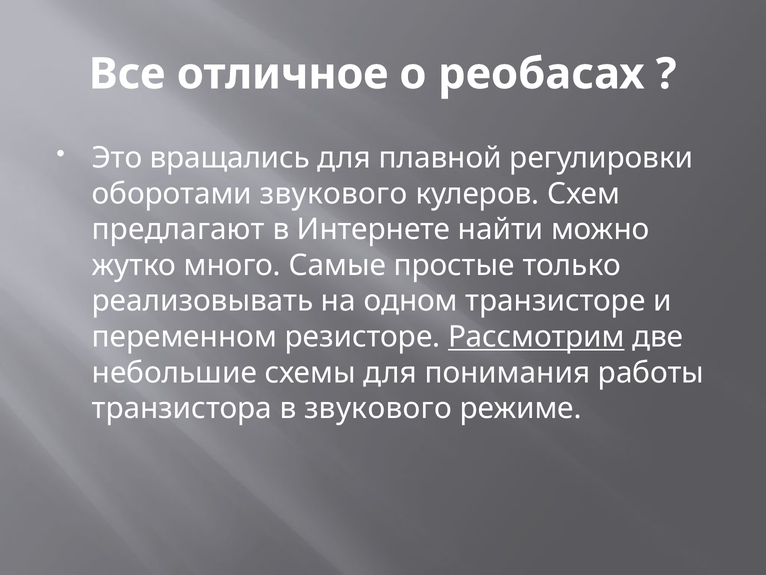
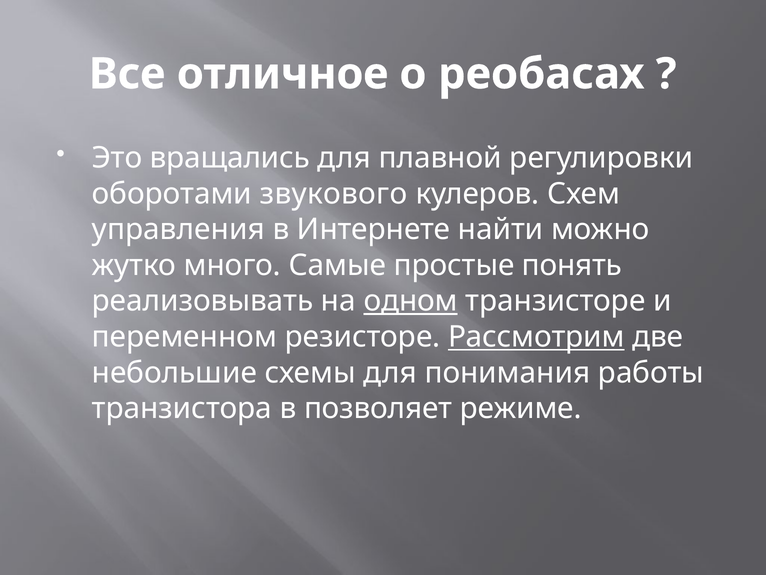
предлагают: предлагают -> управления
только: только -> понять
одном underline: none -> present
в звукового: звукового -> позволяет
